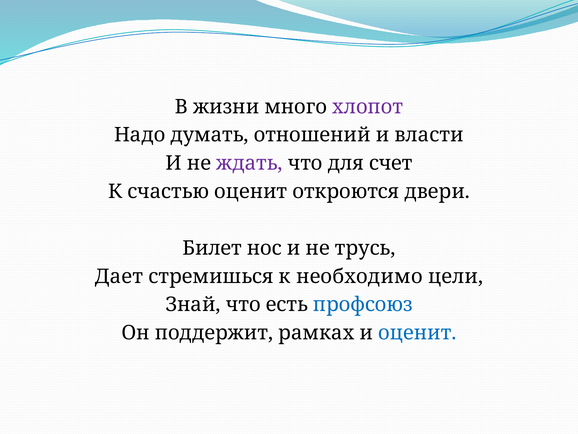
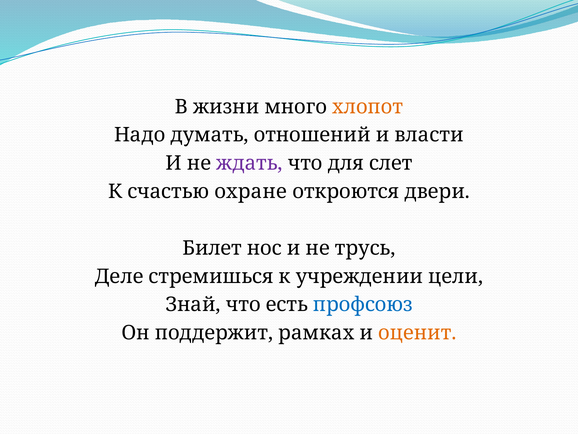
хлопот colour: purple -> orange
счет: счет -> слет
счастью оценит: оценит -> охране
Дает: Дает -> Деле
необходимо: необходимо -> учреждении
оценит at (417, 333) colour: blue -> orange
